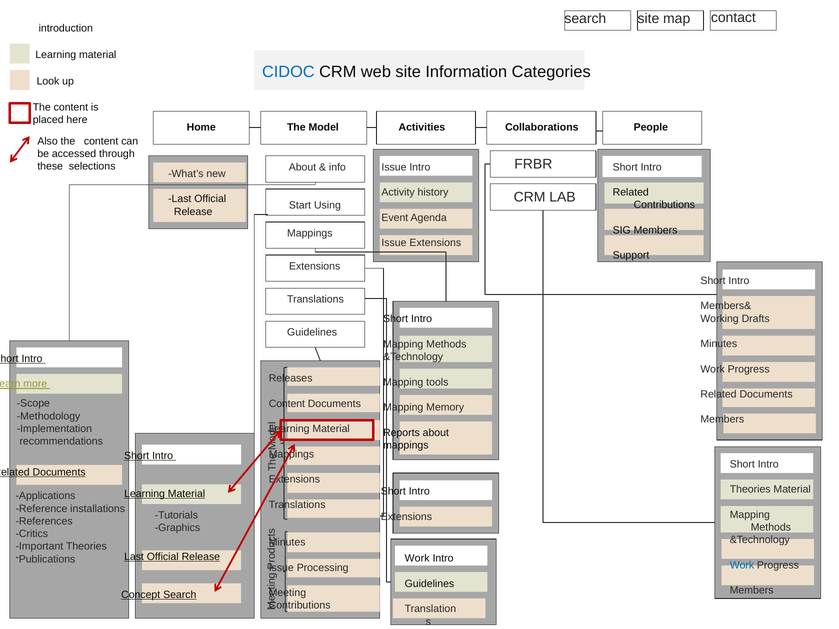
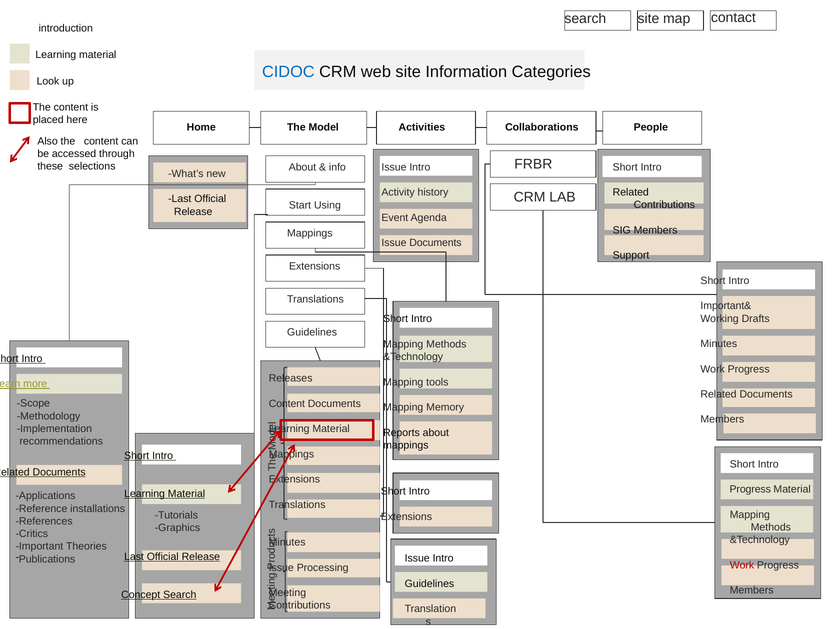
Issue Extensions: Extensions -> Documents
Members&: Members& -> Important&
Theories at (750, 490): Theories -> Progress
Work at (417, 559): Work -> Issue
Work at (742, 565) colour: blue -> red
